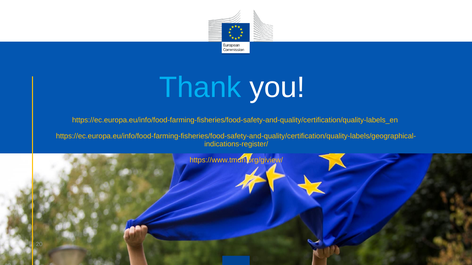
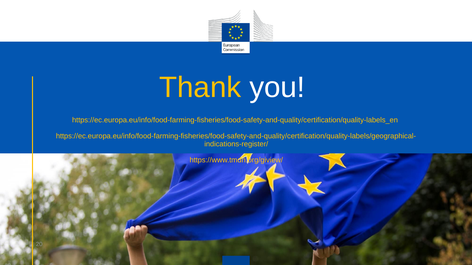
Thank colour: light blue -> yellow
